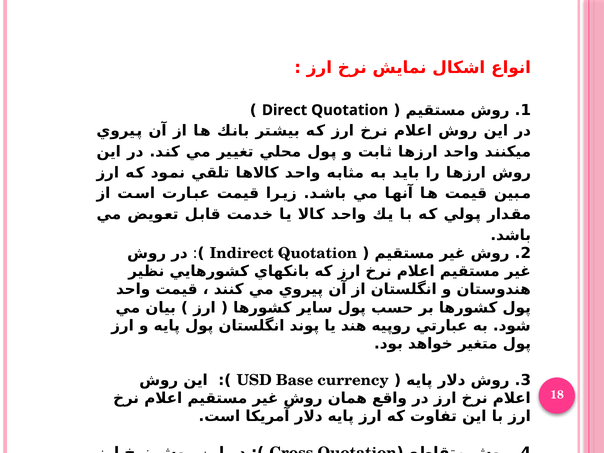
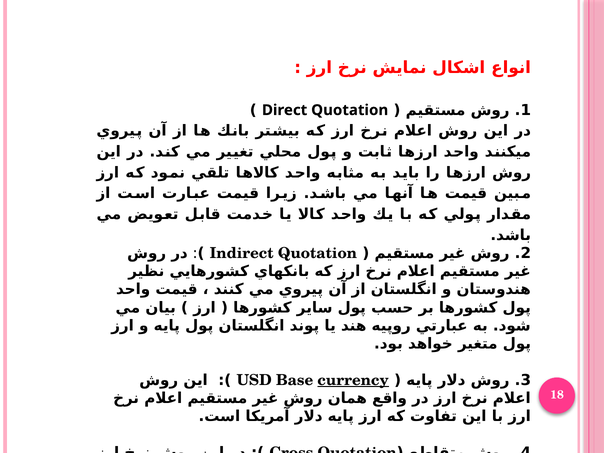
currency underline: none -> present
